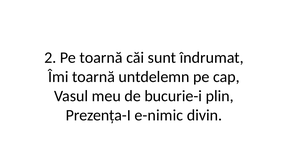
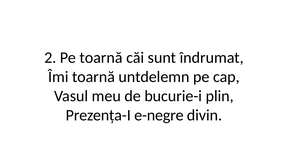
e-nimic: e-nimic -> e-negre
